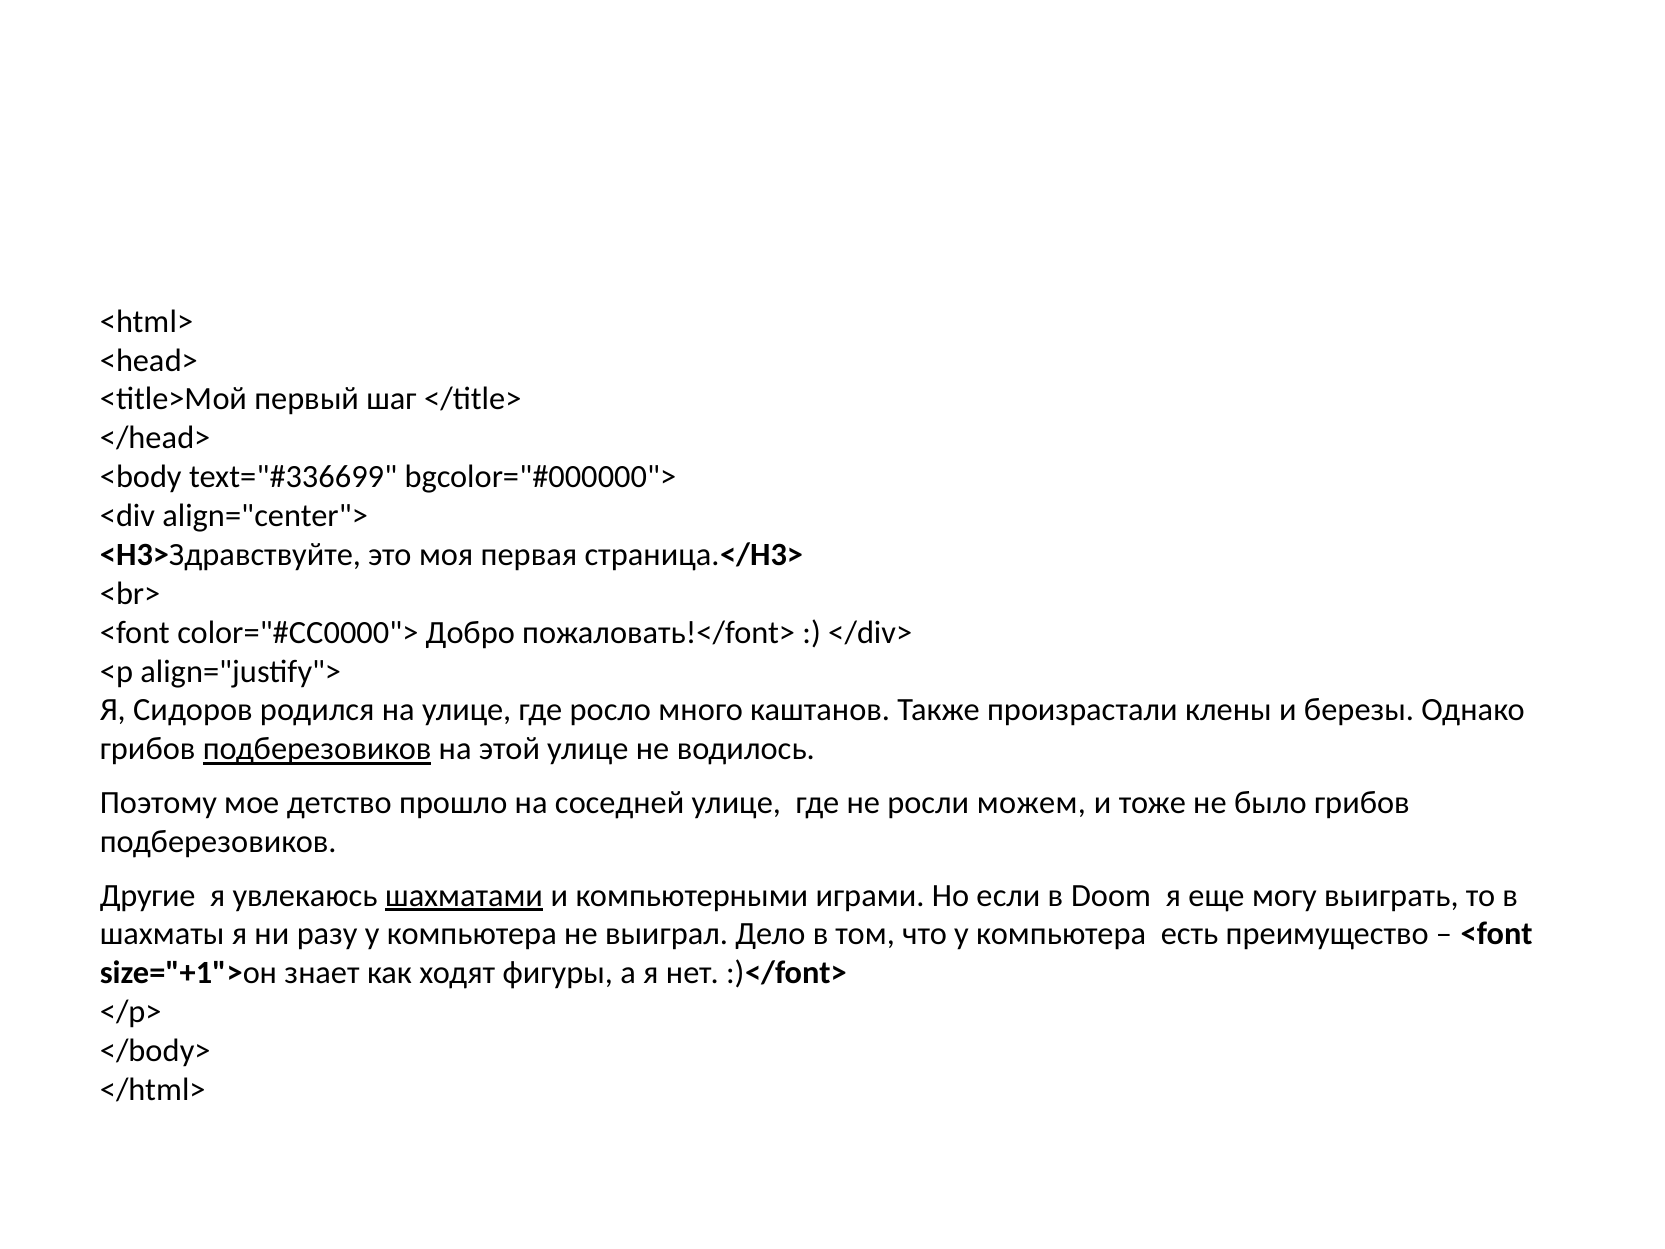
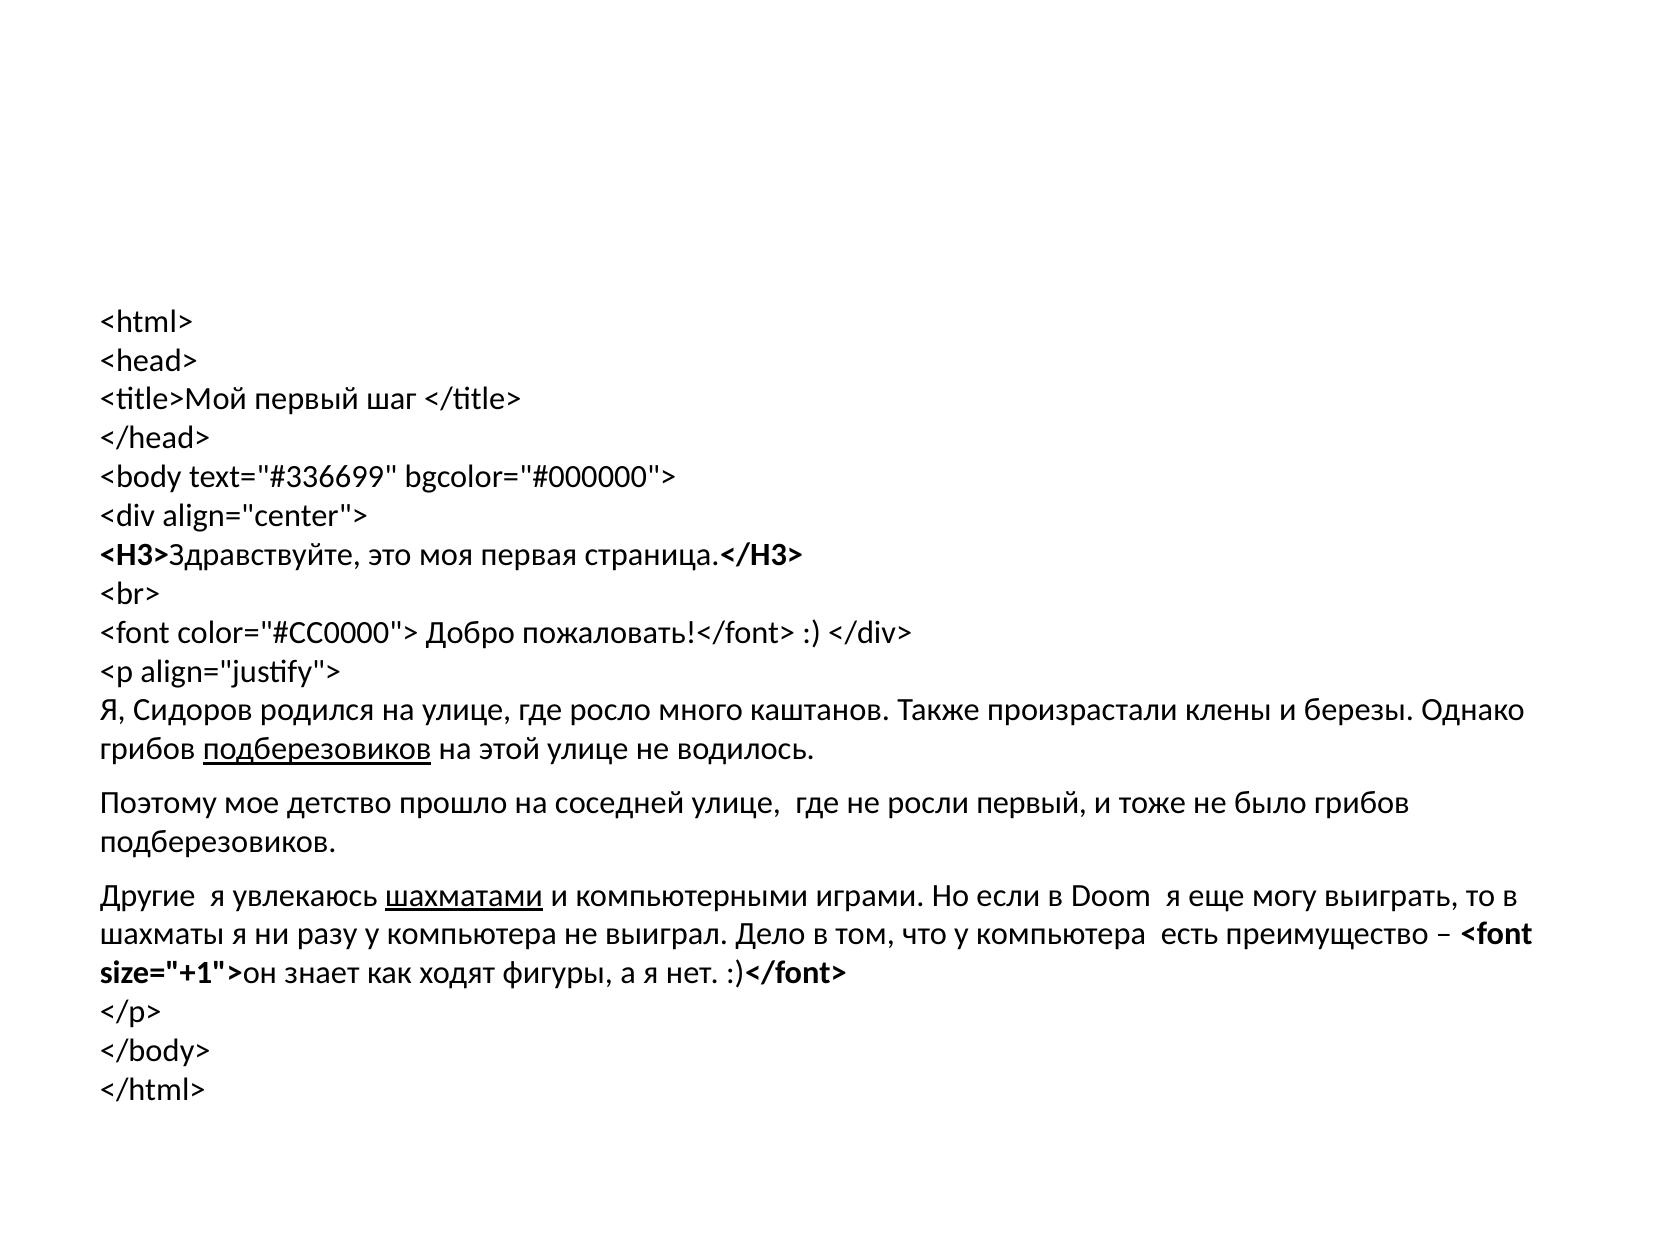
росли можем: можем -> первый
